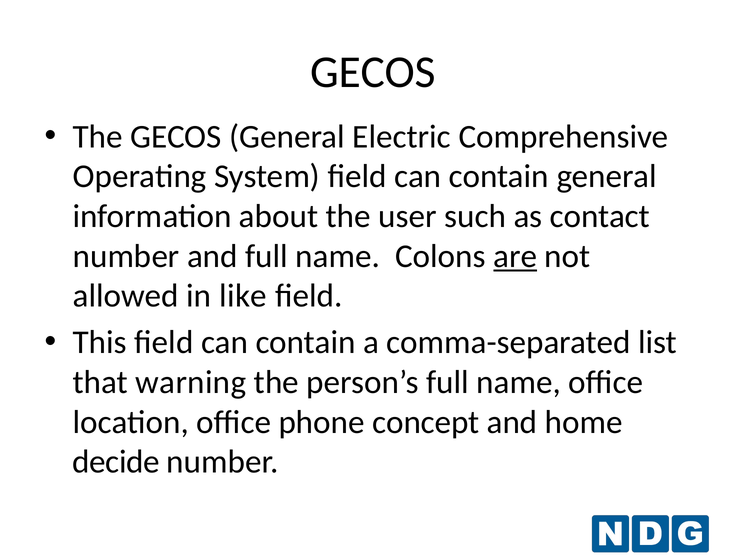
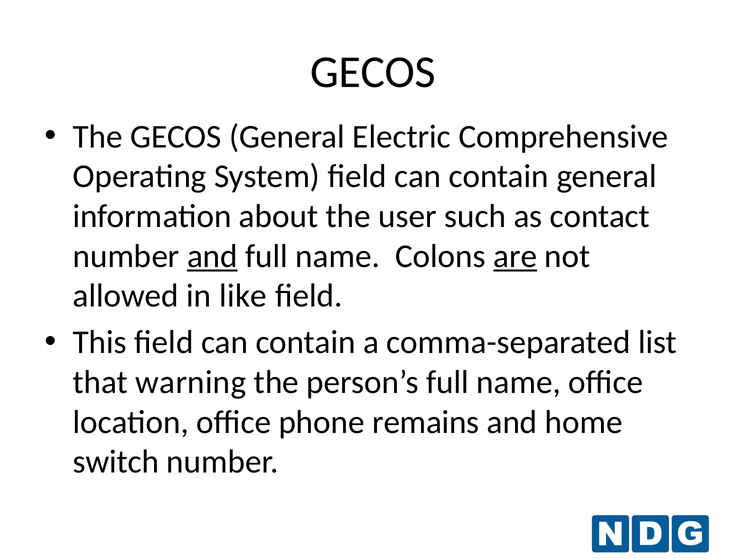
and at (212, 256) underline: none -> present
concept: concept -> remains
decide: decide -> switch
